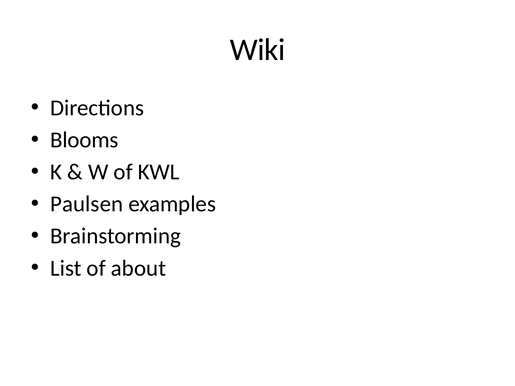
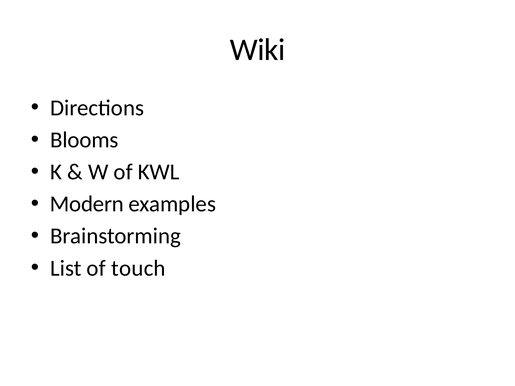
Paulsen: Paulsen -> Modern
about: about -> touch
